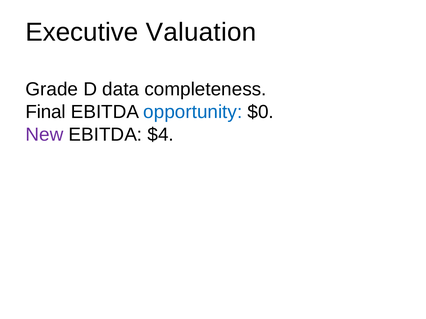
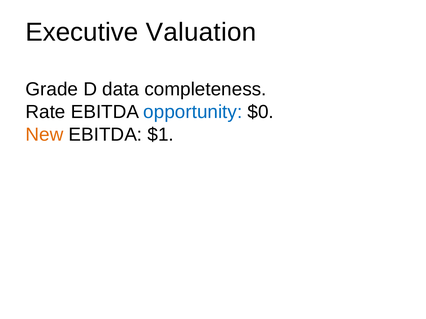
Final: Final -> Rate
New colour: purple -> orange
$4: $4 -> $1
